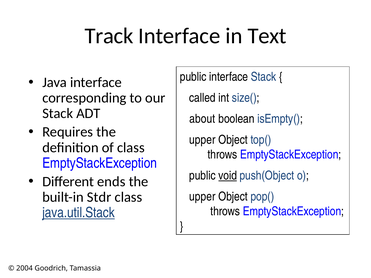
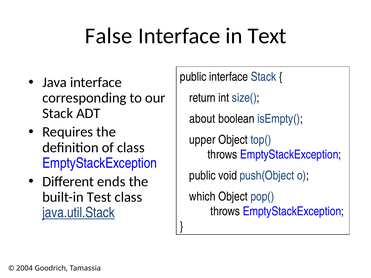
Track: Track -> False
called: called -> return
void underline: present -> none
Stdr: Stdr -> Test
upper at (202, 197): upper -> which
